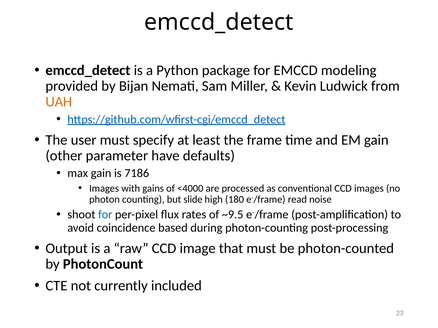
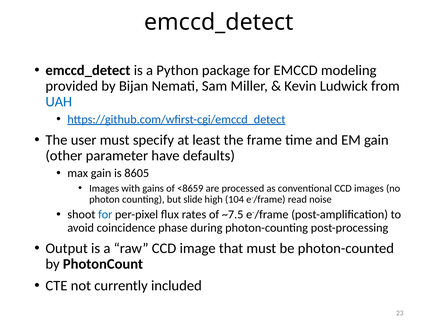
UAH colour: orange -> blue
7186: 7186 -> 8605
<4000: <4000 -> <8659
180: 180 -> 104
~9.5: ~9.5 -> ~7.5
based: based -> phase
